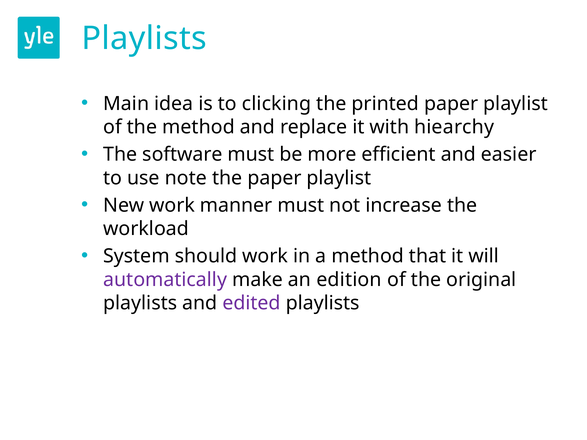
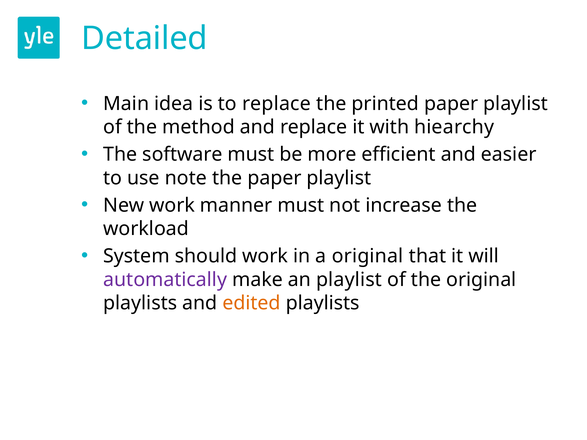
Playlists at (144, 39): Playlists -> Detailed
to clicking: clicking -> replace
a method: method -> original
an edition: edition -> playlist
edited colour: purple -> orange
